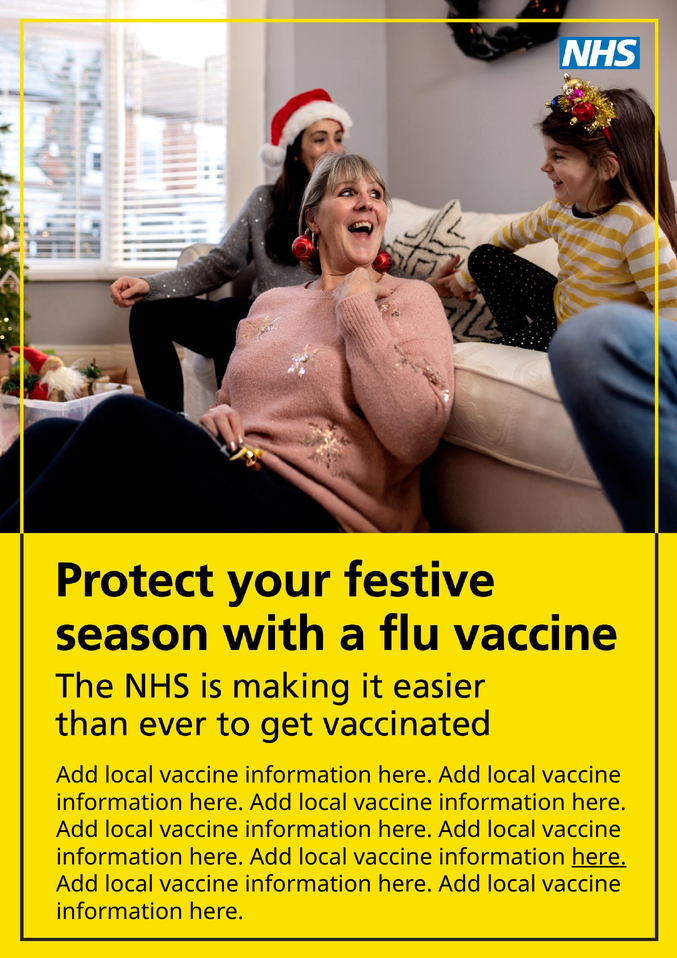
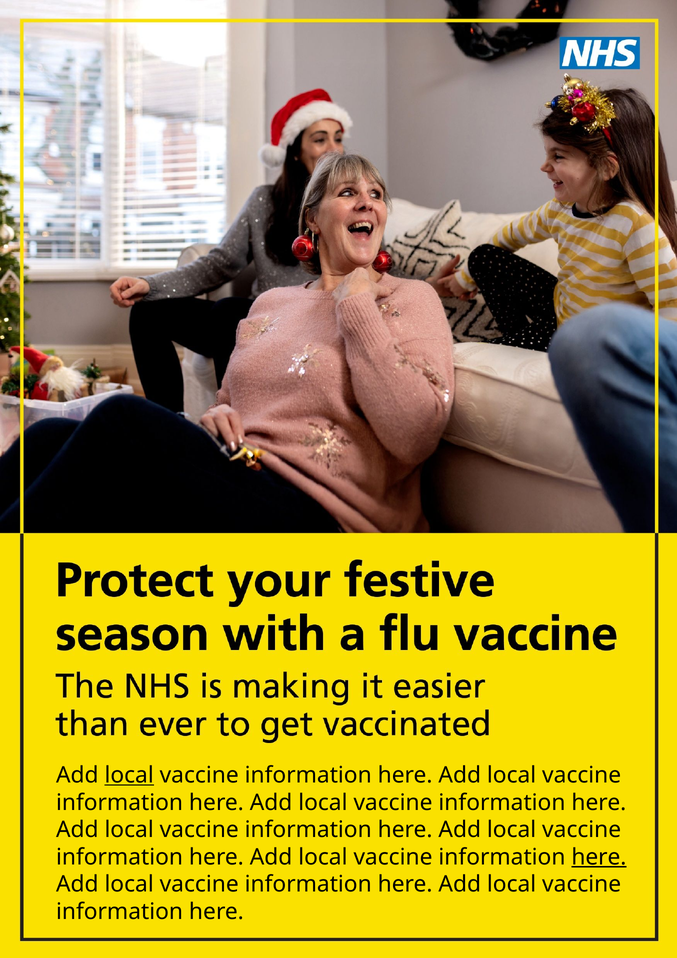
local at (129, 775) underline: none -> present
